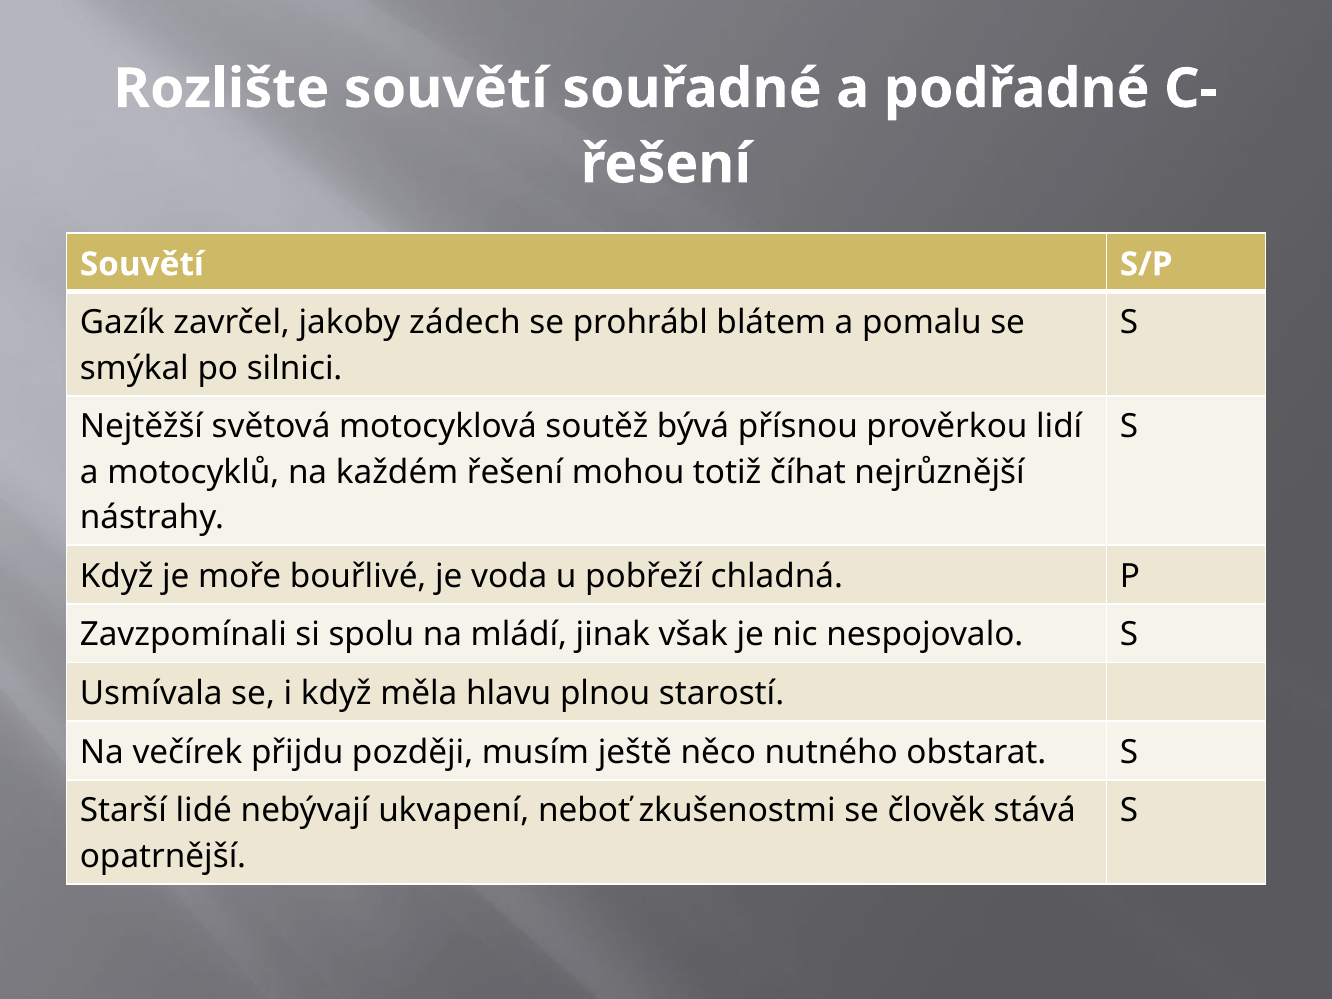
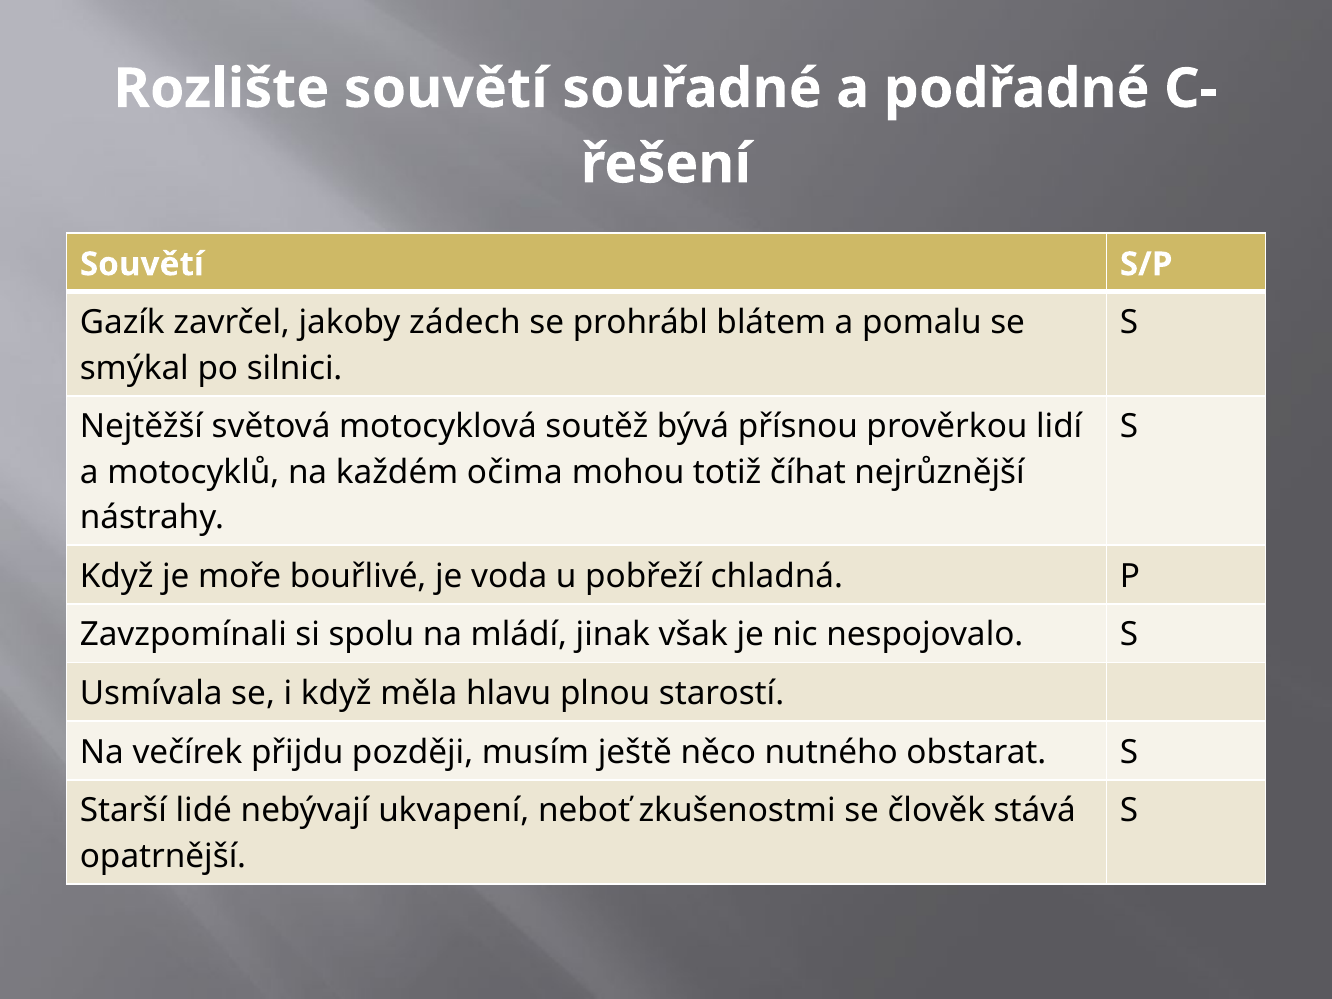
každém řešení: řešení -> očima
